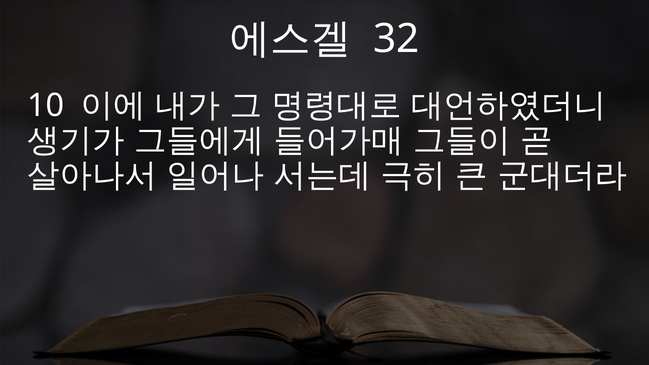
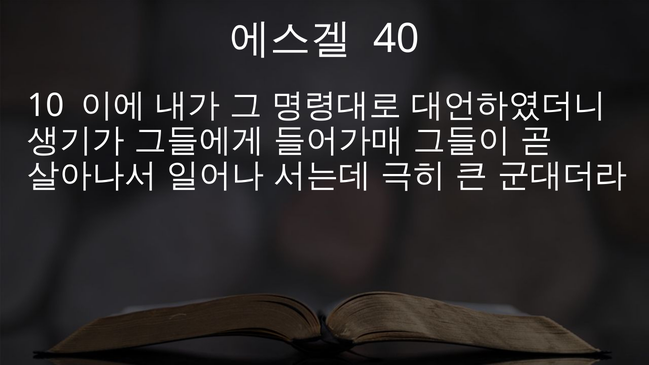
32: 32 -> 40
